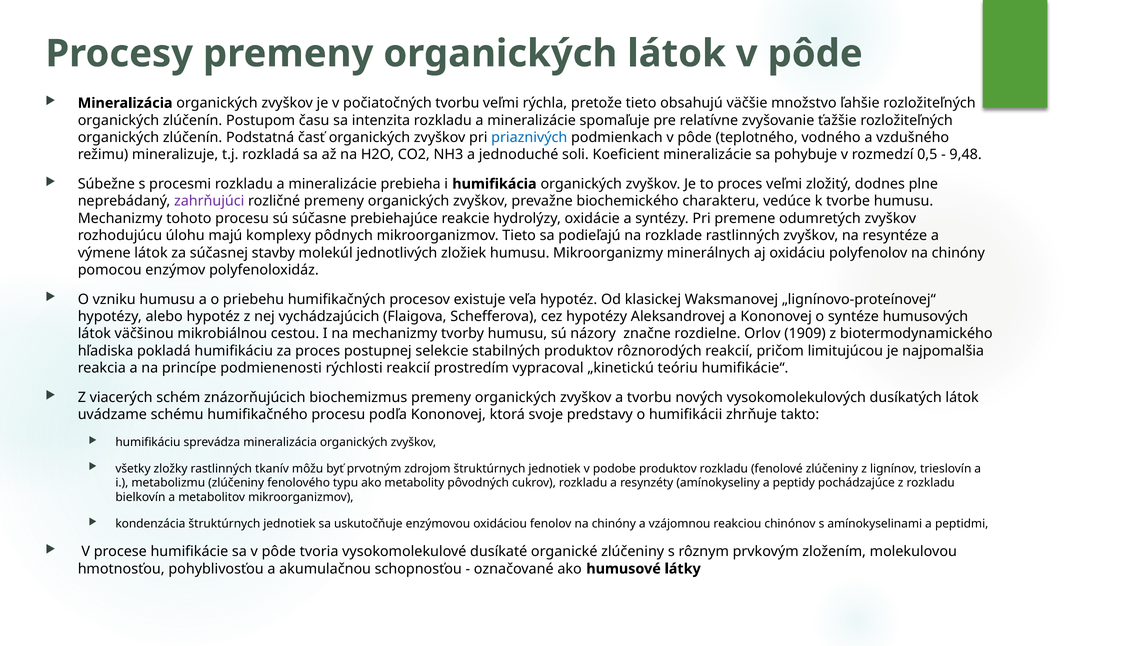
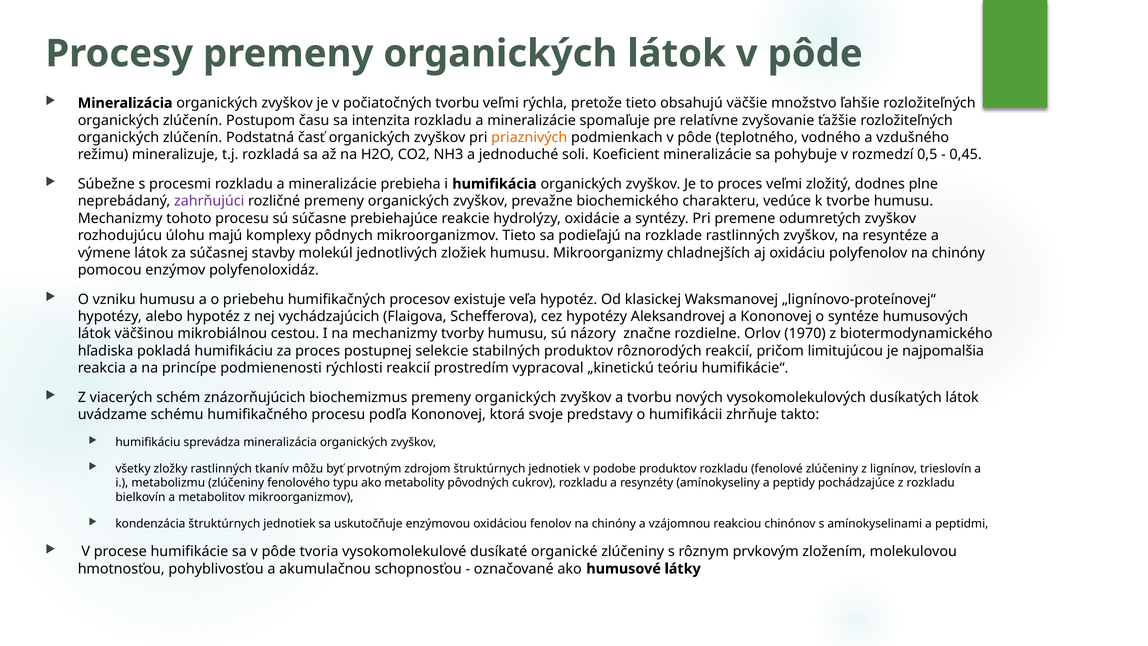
priaznivých colour: blue -> orange
9,48: 9,48 -> 0,45
minerálnych: minerálnych -> chladnejších
1909: 1909 -> 1970
